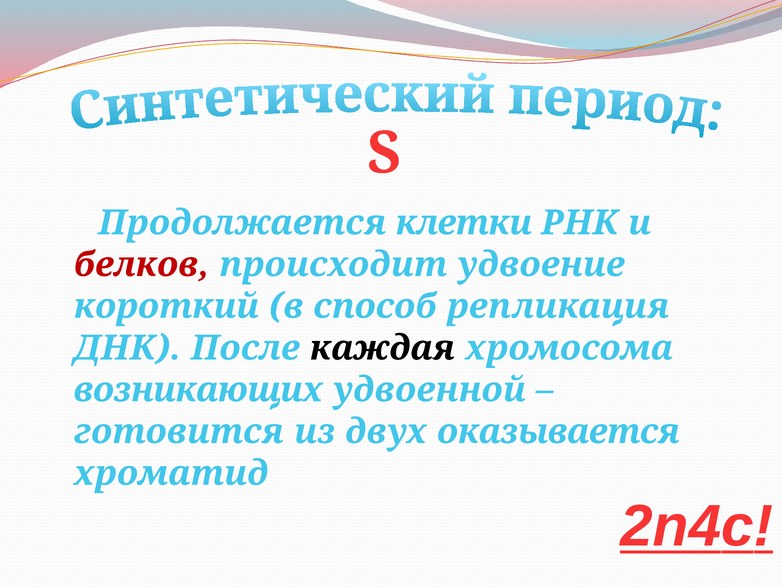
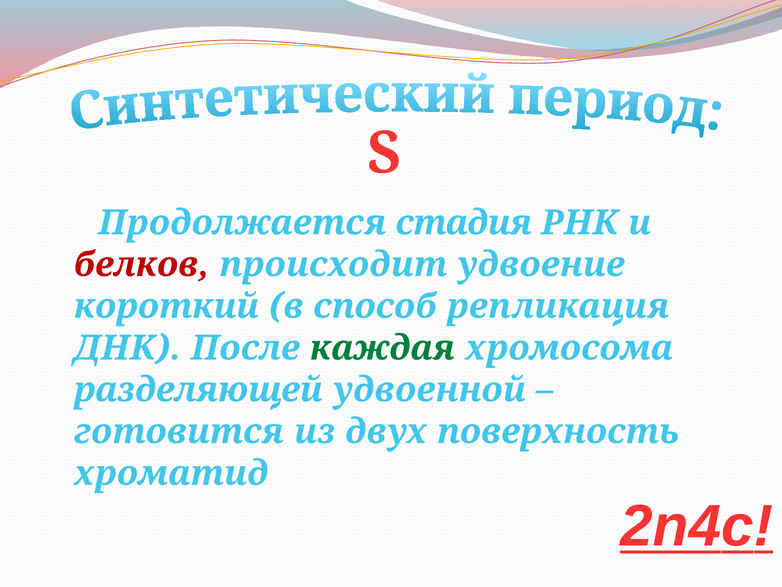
клетки: клетки -> стадия
каждая colour: black -> green
возникающих: возникающих -> разделяющей
оказывается: оказывается -> поверхность
